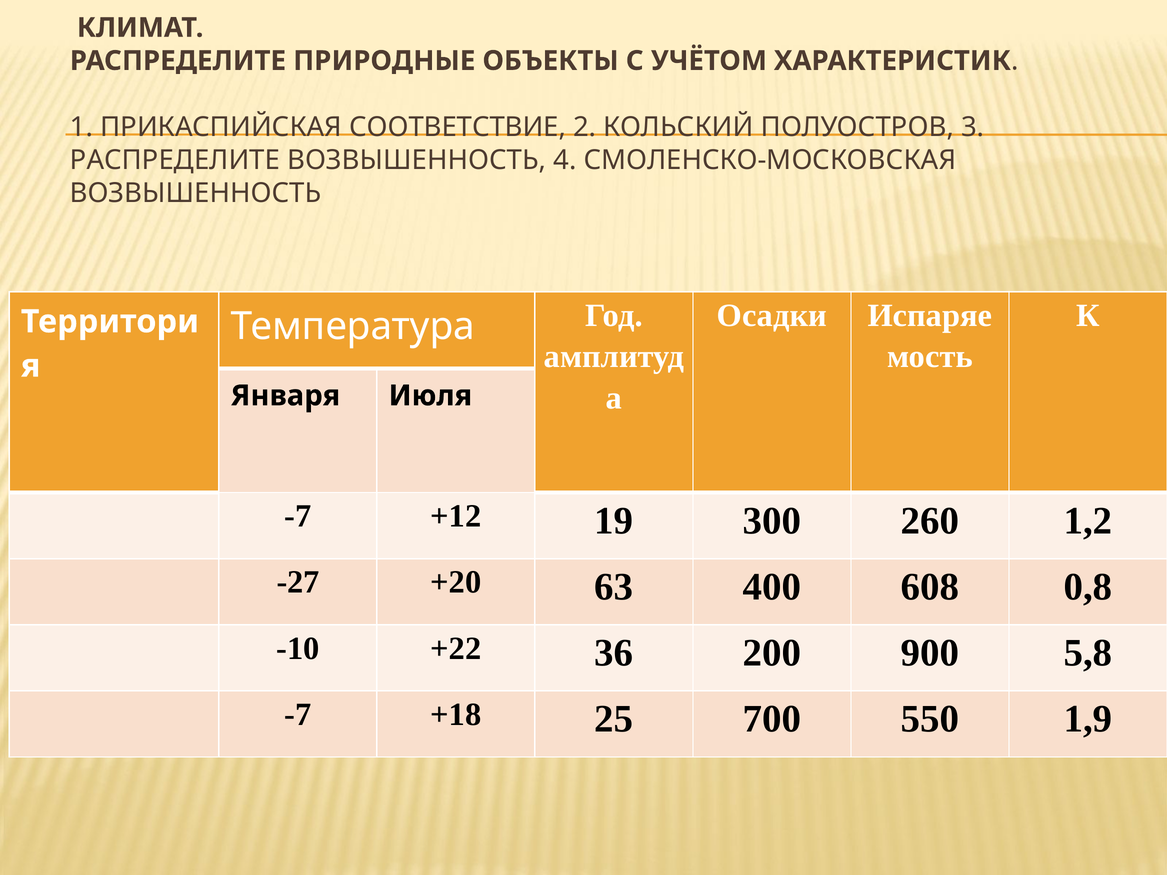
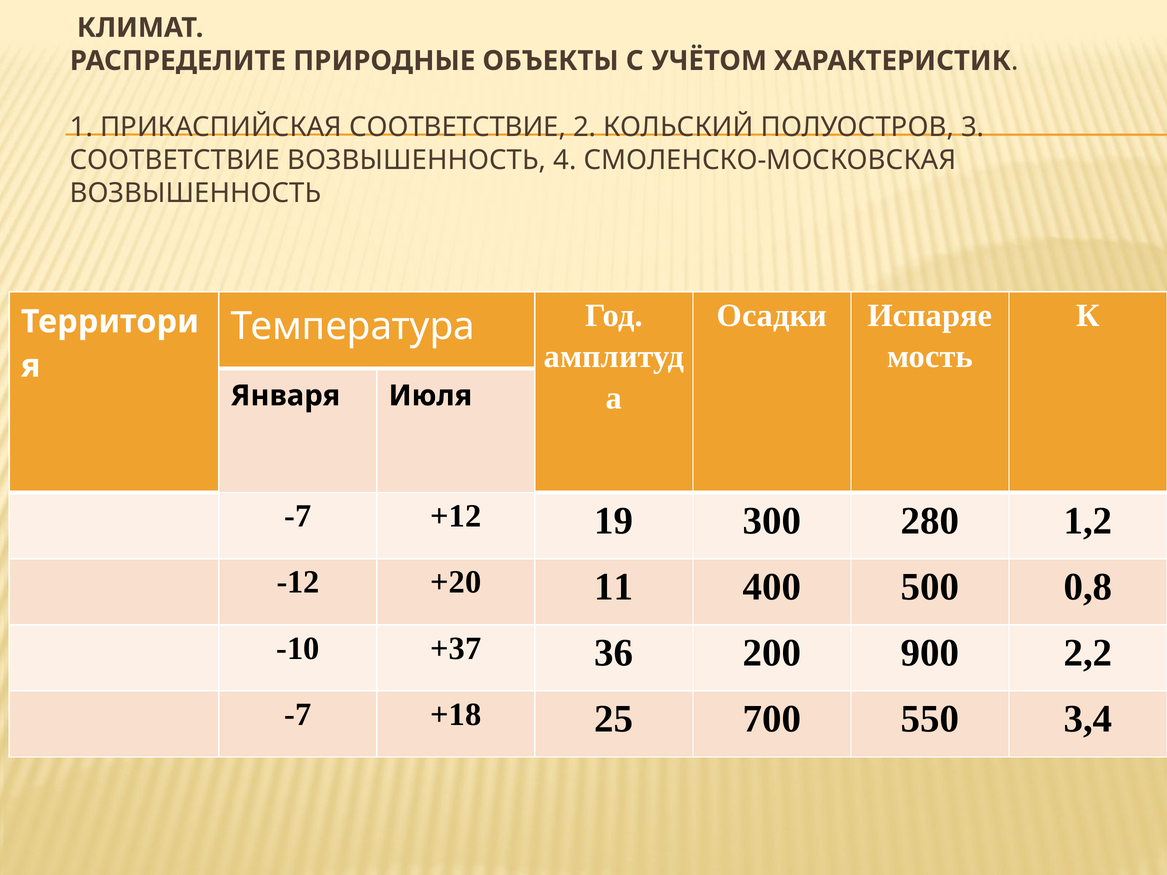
РАСПРЕДЕЛИТЕ at (175, 160): РАСПРЕДЕЛИТЕ -> СООТВЕТСТВИЕ
260: 260 -> 280
-27: -27 -> -12
63: 63 -> 11
608: 608 -> 500
+22: +22 -> +37
5,8: 5,8 -> 2,2
1,9: 1,9 -> 3,4
